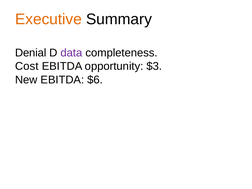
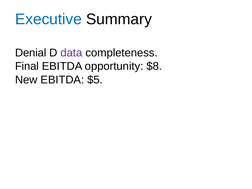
Executive colour: orange -> blue
Cost: Cost -> Final
$3: $3 -> $8
$6: $6 -> $5
